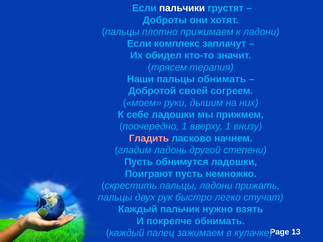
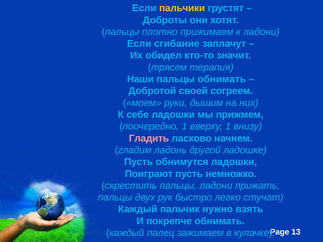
пальчики colour: white -> yellow
комплекс: комплекс -> сгибание
степени: степени -> ладошке
